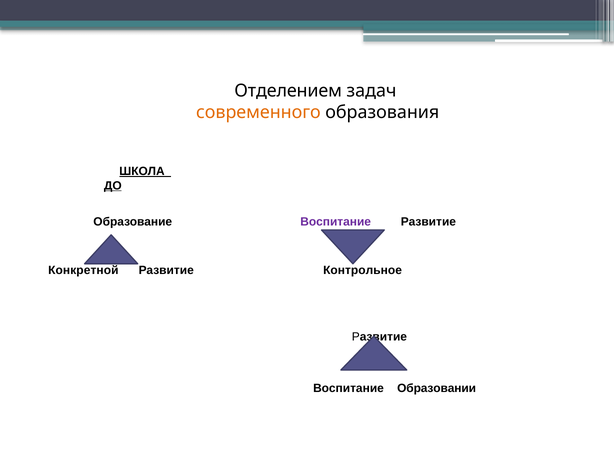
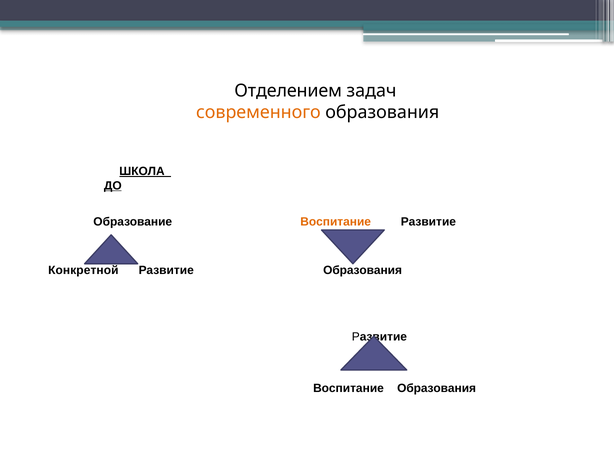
Воспитание at (336, 222) colour: purple -> orange
Развитие Контрольное: Контрольное -> Образования
Воспитание Образовании: Образовании -> Образования
